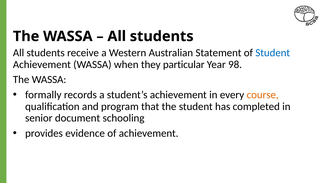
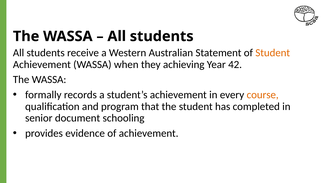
Student at (273, 53) colour: blue -> orange
particular: particular -> achieving
98: 98 -> 42
